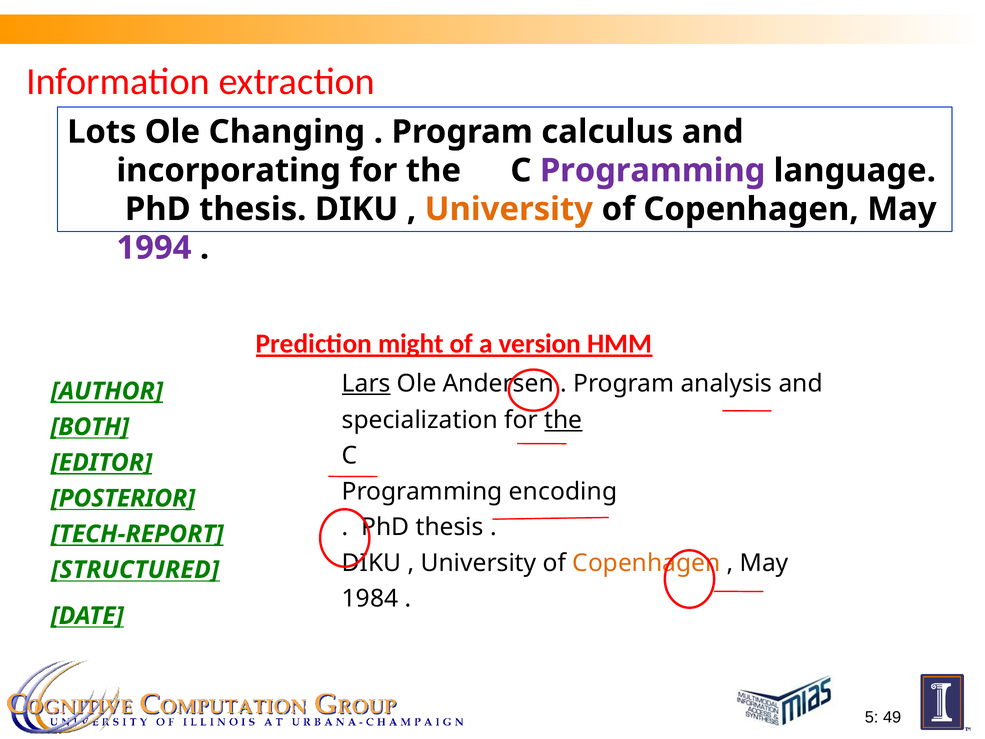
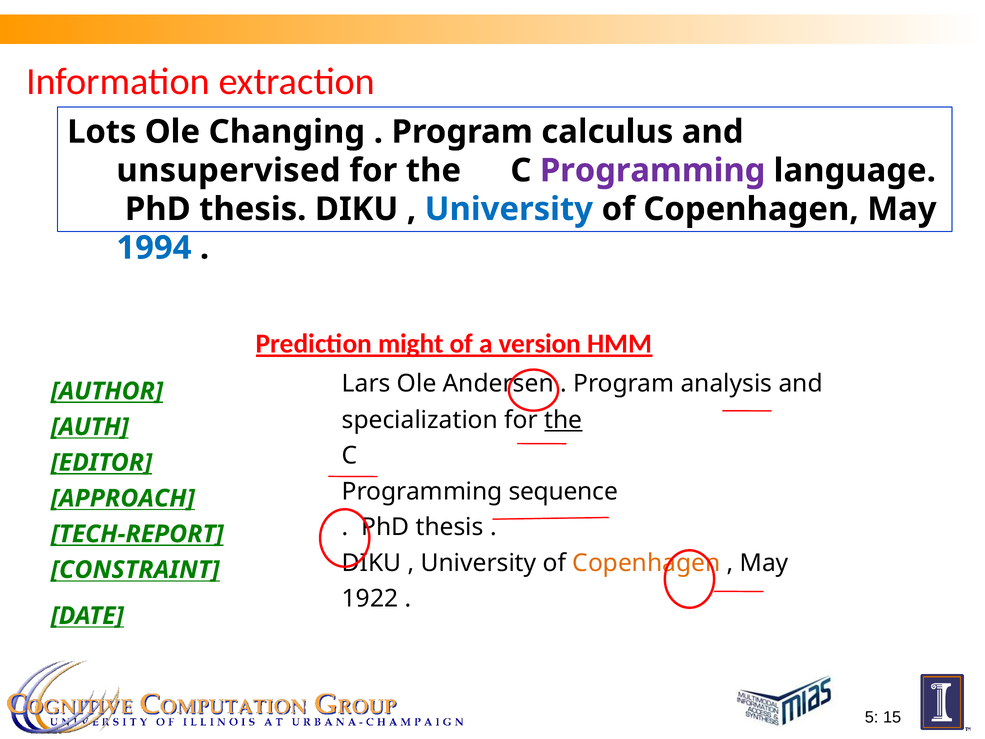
incorporating: incorporating -> unsupervised
University at (509, 209) colour: orange -> blue
1994 colour: purple -> blue
Lars underline: present -> none
BOTH: BOTH -> AUTH
encoding: encoding -> sequence
POSTERIOR: POSTERIOR -> APPROACH
STRUCTURED: STRUCTURED -> CONSTRAINT
1984: 1984 -> 1922
49: 49 -> 15
